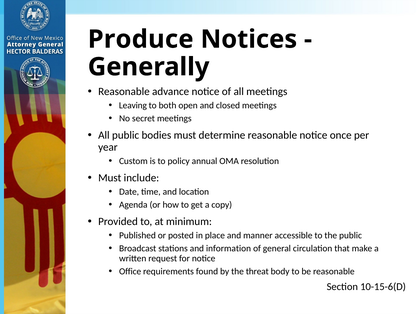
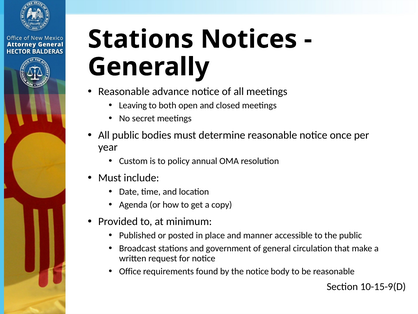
Produce at (141, 39): Produce -> Stations
information: information -> government
the threat: threat -> notice
10-15-6(D: 10-15-6(D -> 10-15-9(D
